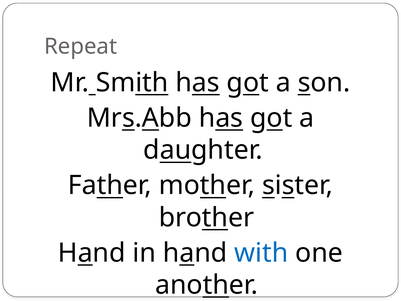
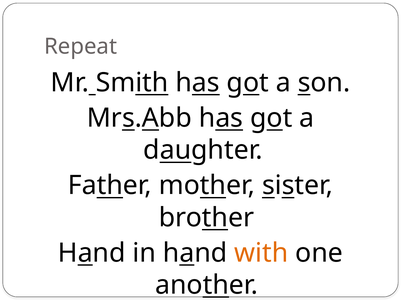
with colour: blue -> orange
